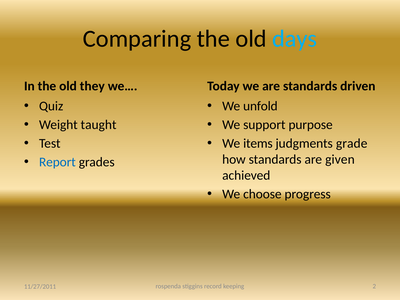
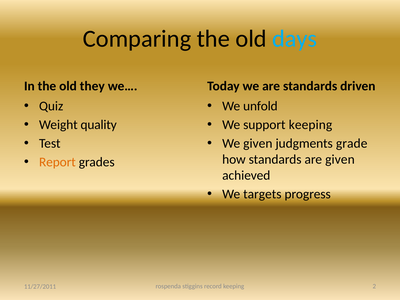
taught: taught -> quality
support purpose: purpose -> keeping
We items: items -> given
Report colour: blue -> orange
choose: choose -> targets
